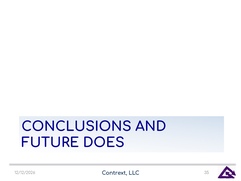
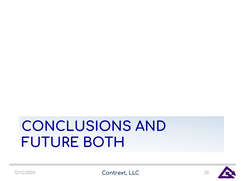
DOES: DOES -> BOTH
